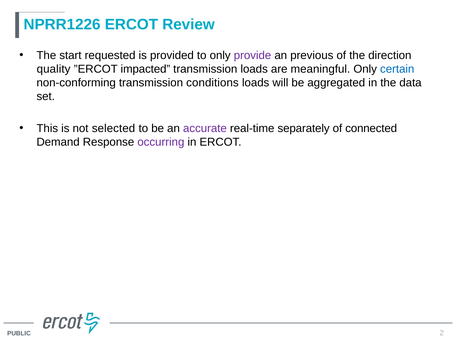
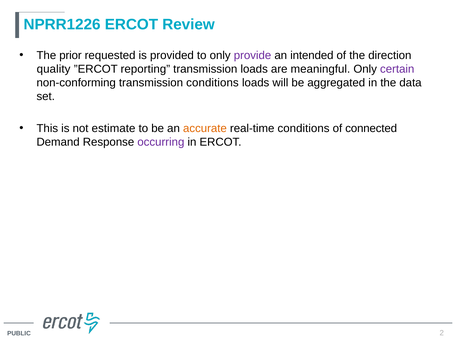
start: start -> prior
previous: previous -> intended
impacted: impacted -> reporting
certain colour: blue -> purple
selected: selected -> estimate
accurate colour: purple -> orange
real-time separately: separately -> conditions
